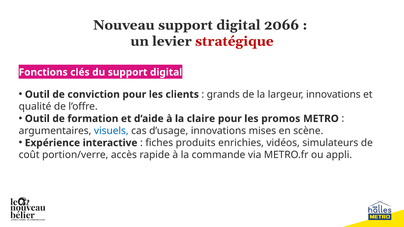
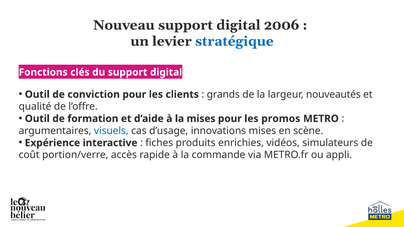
2066: 2066 -> 2006
stratégique colour: red -> blue
largeur innovations: innovations -> nouveautés
la claire: claire -> mises
